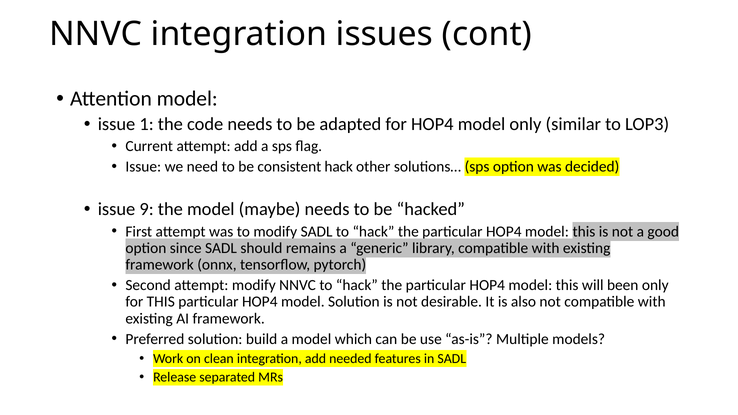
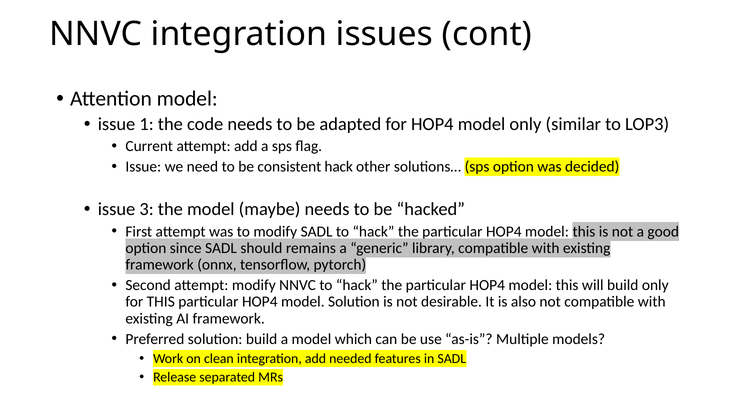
9: 9 -> 3
will been: been -> build
